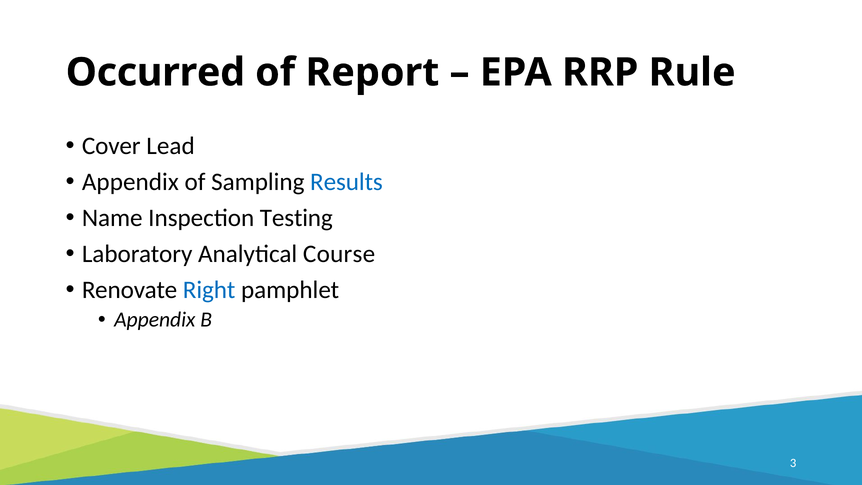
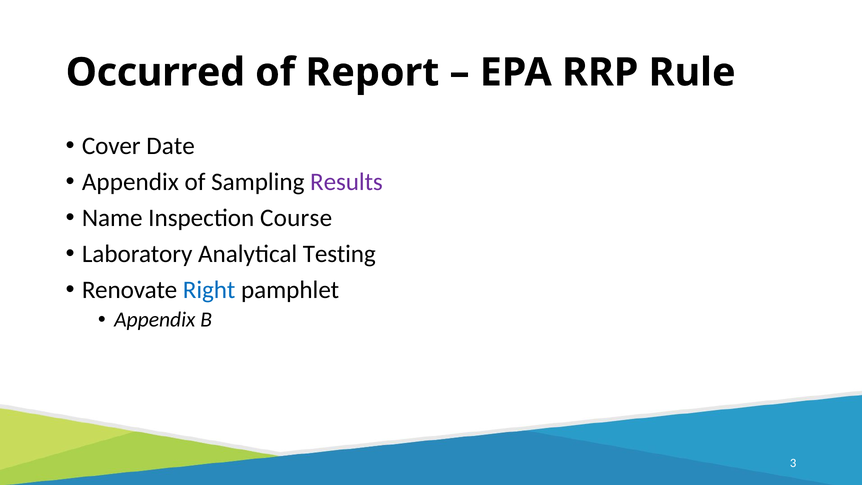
Lead: Lead -> Date
Results colour: blue -> purple
Testing: Testing -> Course
Course: Course -> Testing
